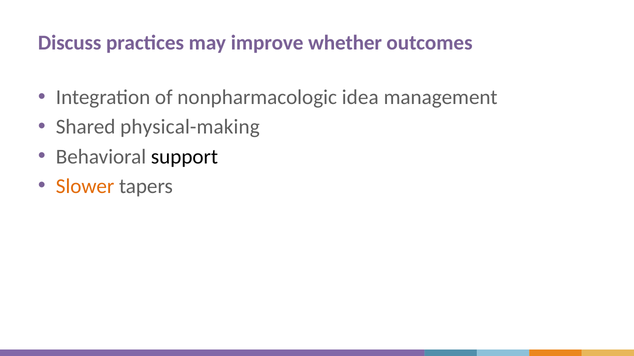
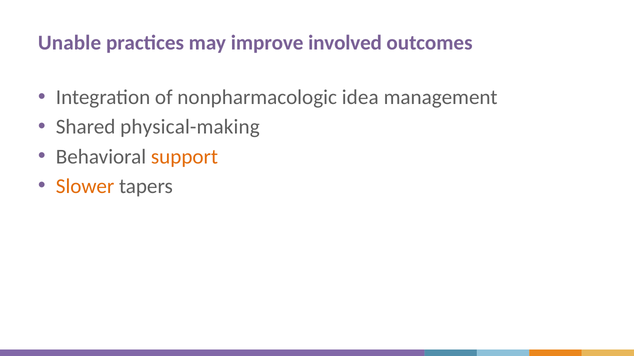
Discuss: Discuss -> Unable
whether: whether -> involved
support colour: black -> orange
